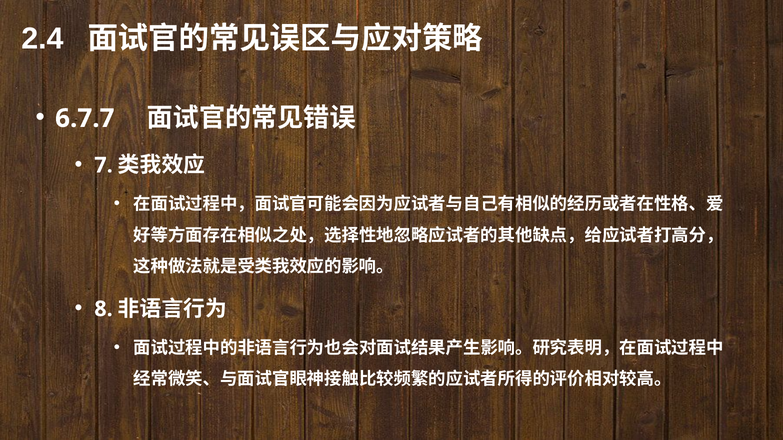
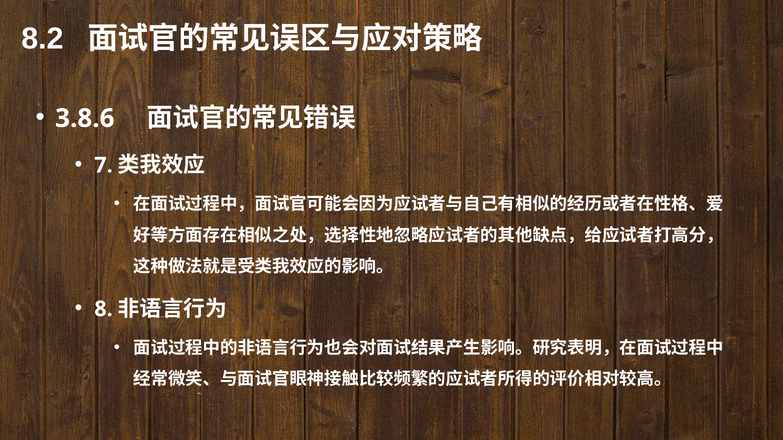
2.4: 2.4 -> 8.2
6.7.7: 6.7.7 -> 3.8.6
